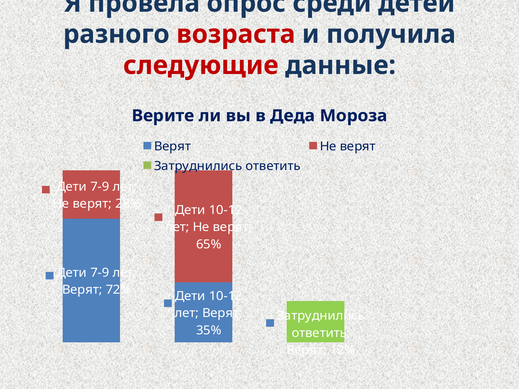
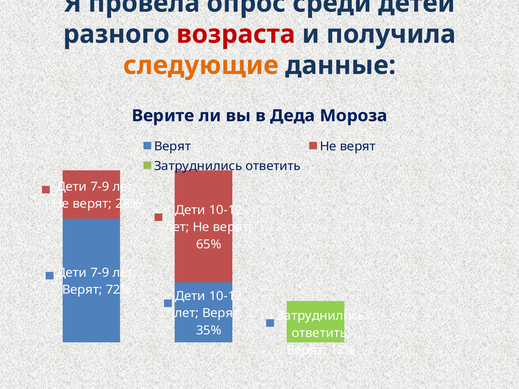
следующие colour: red -> orange
